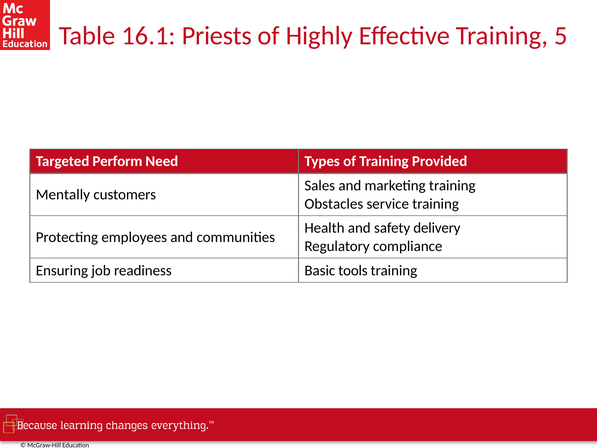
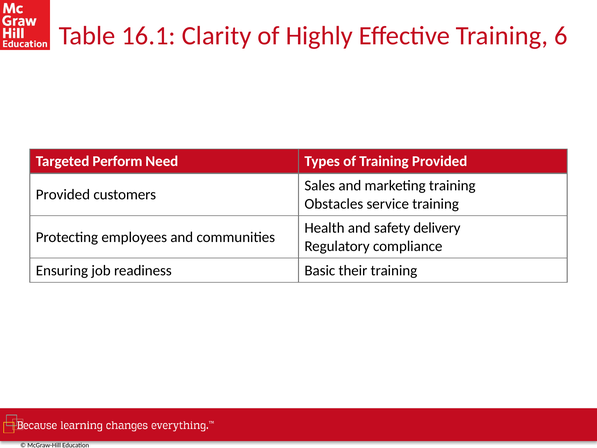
Priests: Priests -> Clarity
5: 5 -> 6
Mentally at (63, 195): Mentally -> Provided
tools: tools -> their
